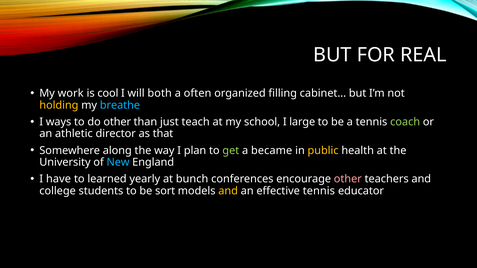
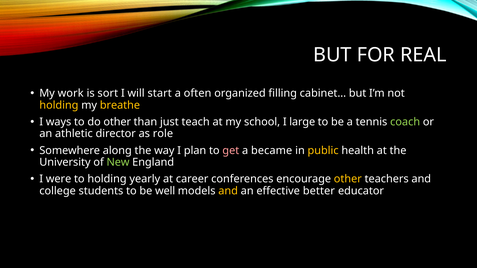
cool: cool -> sort
both: both -> start
breathe colour: light blue -> yellow
that: that -> role
get colour: light green -> pink
New colour: light blue -> light green
have: have -> were
to learned: learned -> holding
bunch: bunch -> career
other at (348, 179) colour: pink -> yellow
sort: sort -> well
effective tennis: tennis -> better
